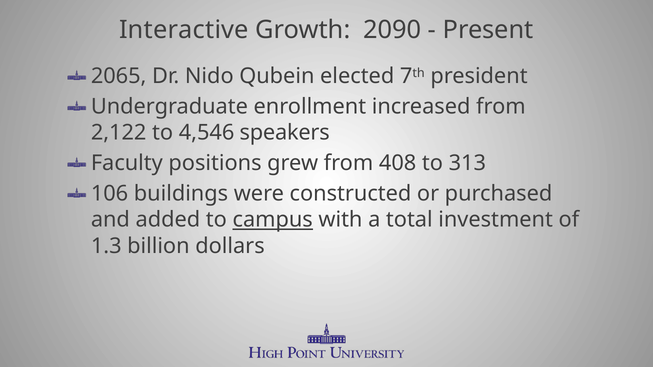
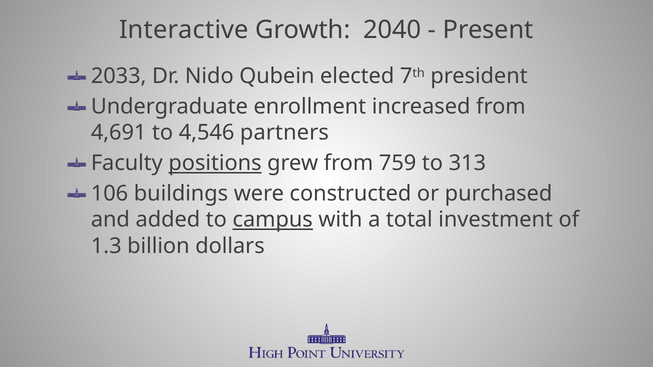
2090: 2090 -> 2040
2065: 2065 -> 2033
2,122: 2,122 -> 4,691
speakers: speakers -> partners
positions underline: none -> present
408: 408 -> 759
